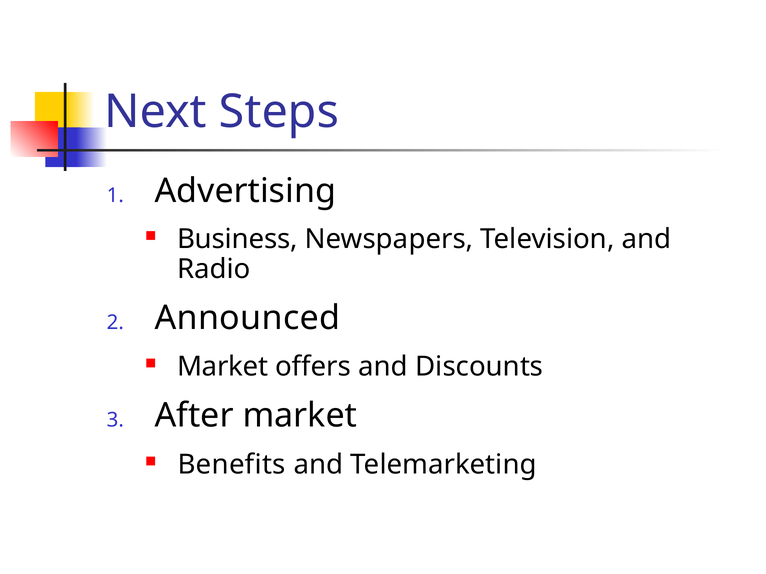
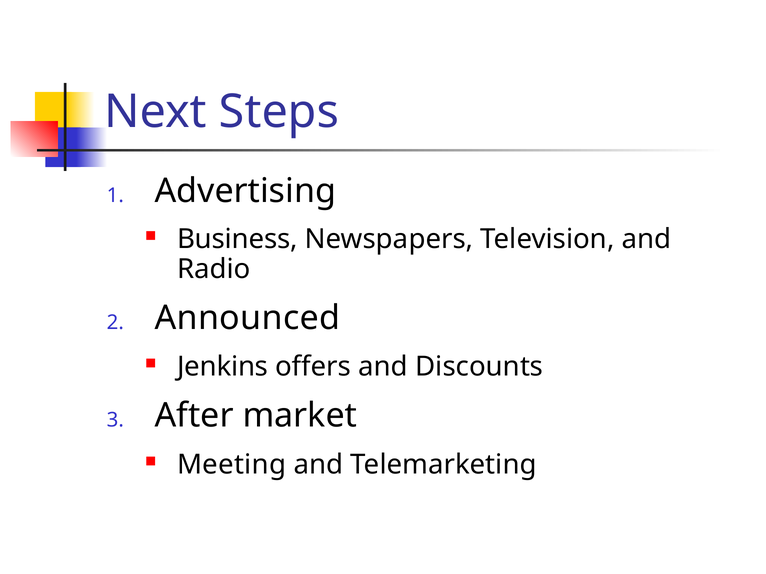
Market at (223, 367): Market -> Jenkins
Benefits: Benefits -> Meeting
